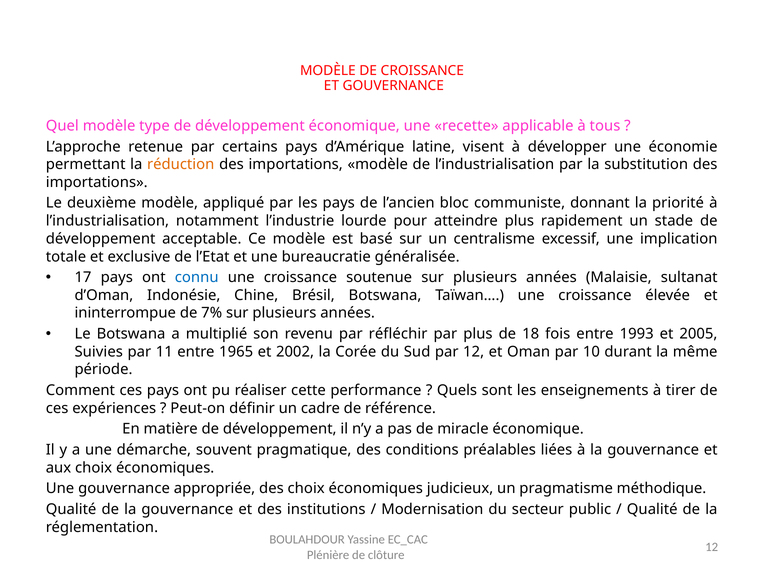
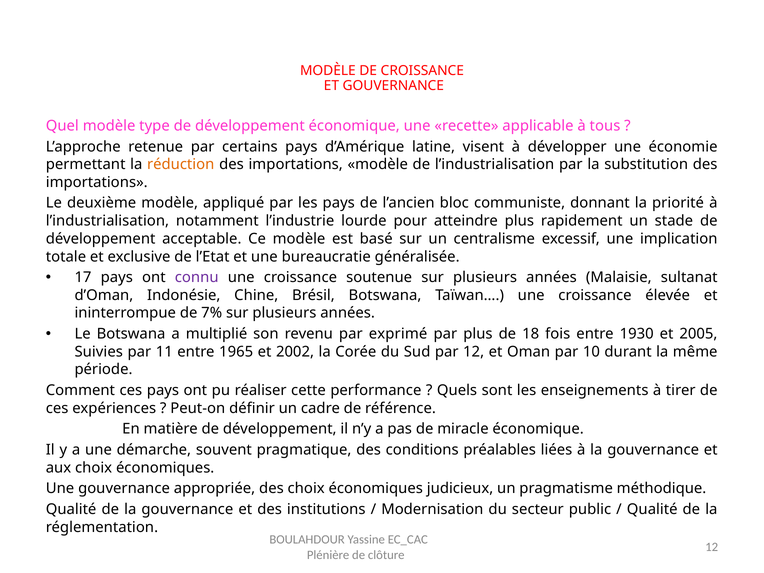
connu colour: blue -> purple
réfléchir: réfléchir -> exprimé
1993: 1993 -> 1930
